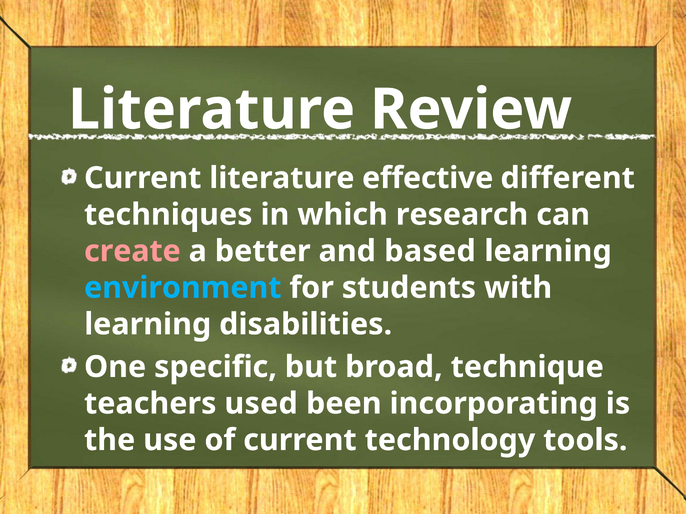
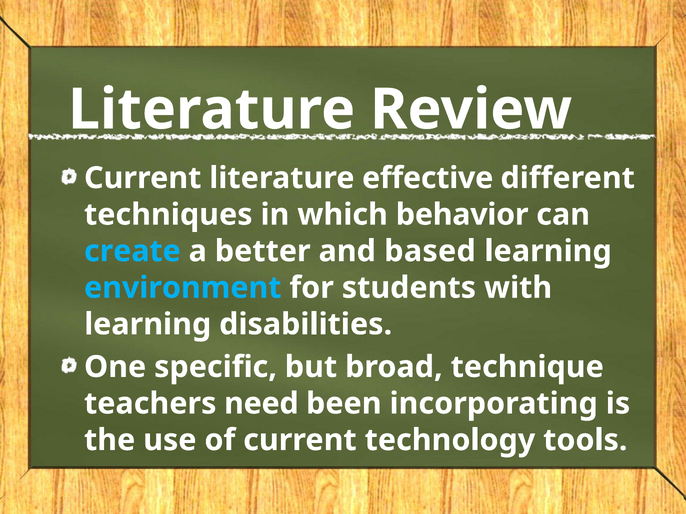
research: research -> behavior
create colour: pink -> light blue
used: used -> need
